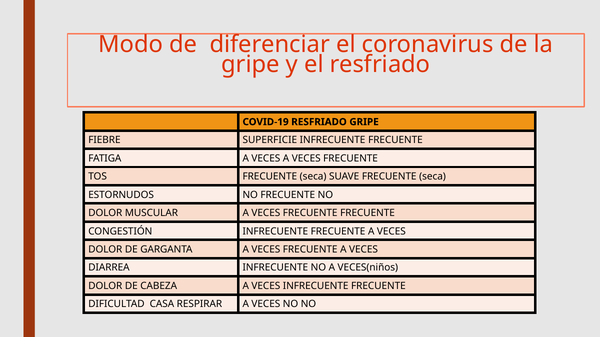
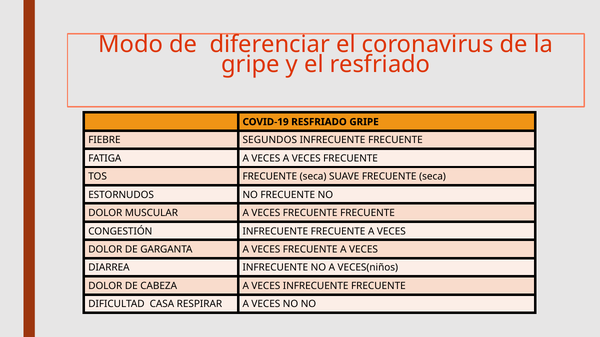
SUPERFICIE: SUPERFICIE -> SEGUNDOS
